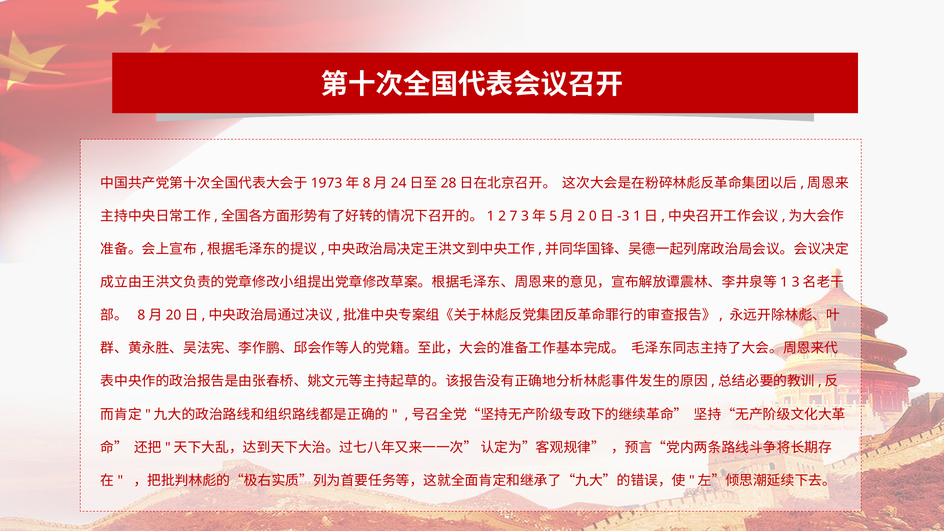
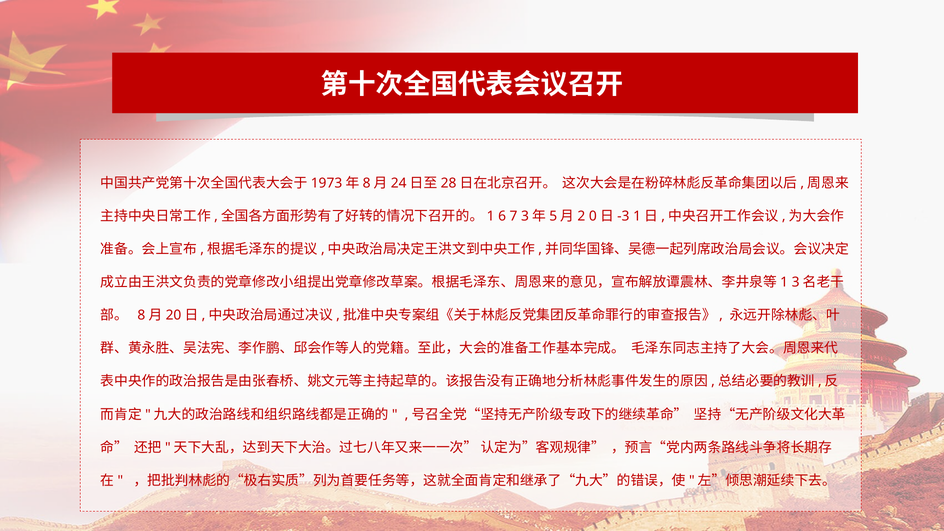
2: 2 -> 6
